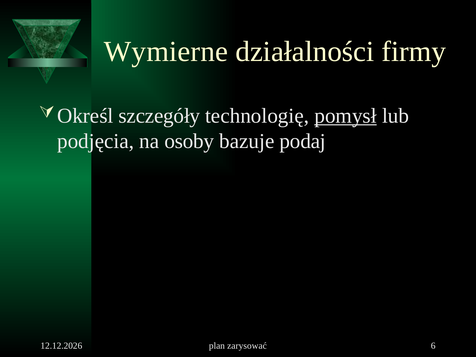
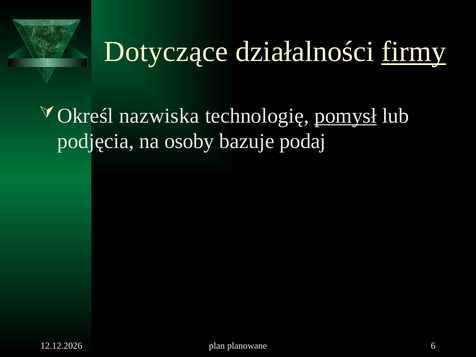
Wymierne: Wymierne -> Dotyczące
firmy underline: none -> present
szczegóły: szczegóły -> nazwiska
zarysować: zarysować -> planowane
